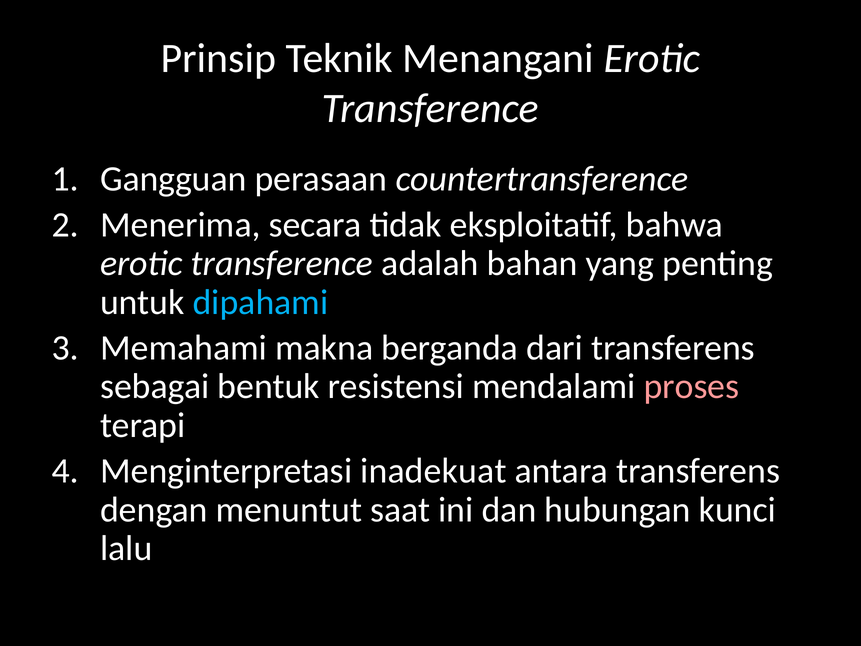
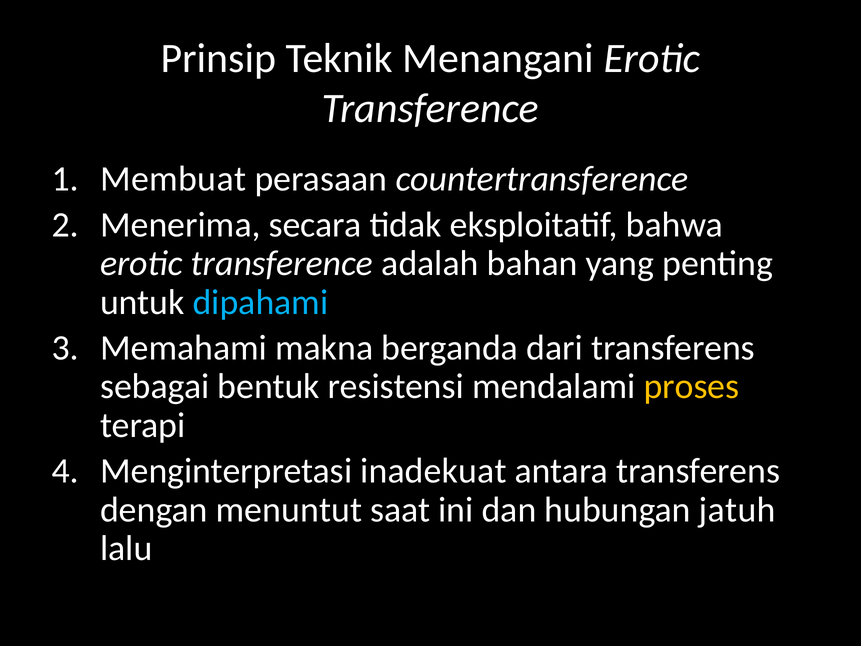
Gangguan: Gangguan -> Membuat
proses colour: pink -> yellow
kunci: kunci -> jatuh
